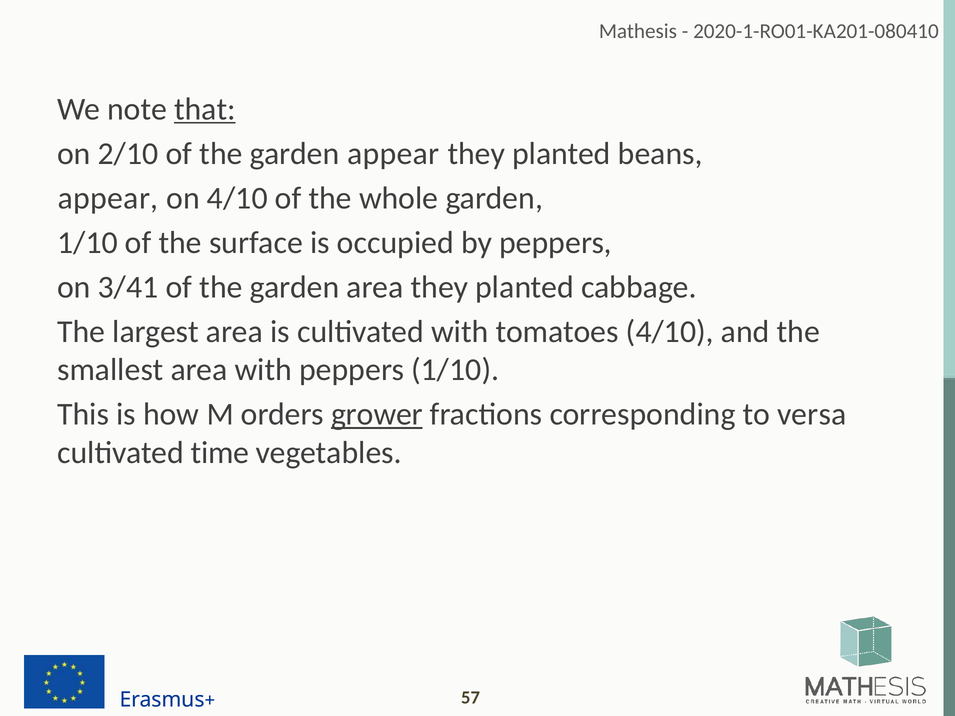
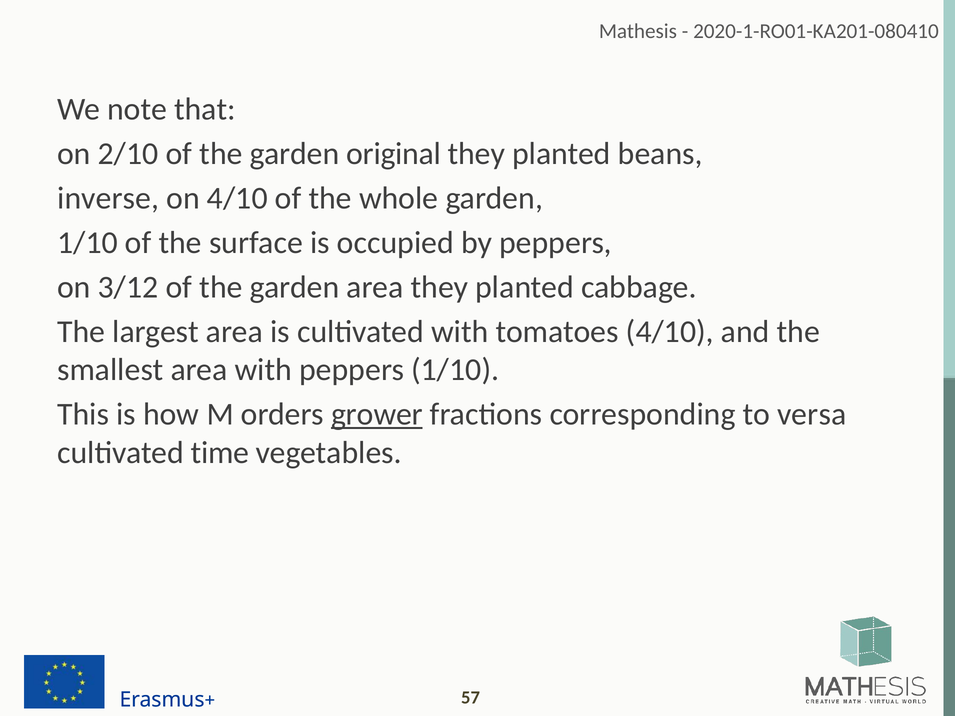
that underline: present -> none
garden appear: appear -> original
appear at (108, 198): appear -> inverse
3/41: 3/41 -> 3/12
